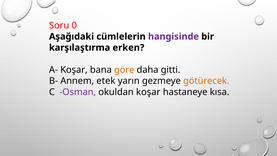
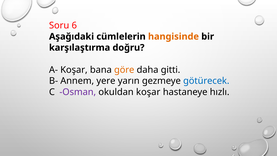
0: 0 -> 6
hangisinde colour: purple -> orange
erken: erken -> doğru
etek: etek -> yere
götürecek colour: orange -> blue
kısa: kısa -> hızlı
